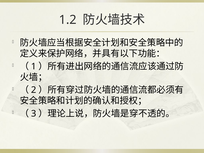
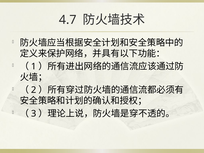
1.2: 1.2 -> 4.7
